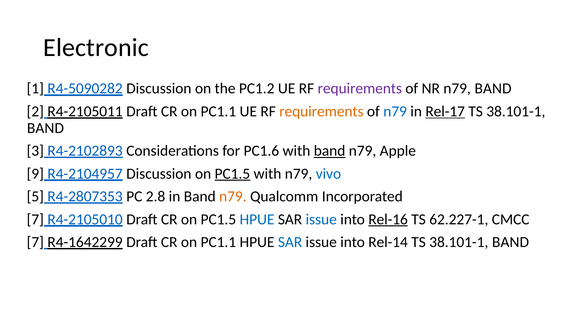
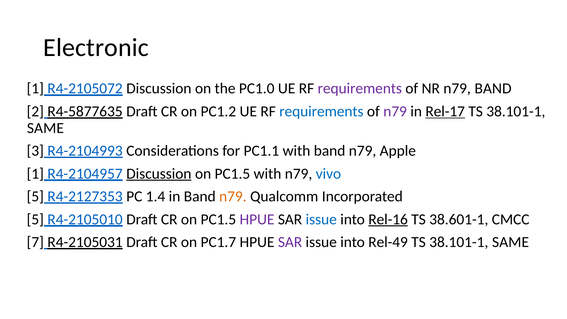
R4-5090282: R4-5090282 -> R4-2105072
PC1.2: PC1.2 -> PC1.0
R4-2105011: R4-2105011 -> R4-5877635
PC1.1 at (218, 111): PC1.1 -> PC1.2
requirements at (321, 111) colour: orange -> blue
n79 at (395, 111) colour: blue -> purple
BAND at (45, 128): BAND -> SAME
R4-2102893: R4-2102893 -> R4-2104993
PC1.6: PC1.6 -> PC1.1
band at (330, 151) underline: present -> none
9 at (35, 174): 9 -> 1
Discussion at (159, 174) underline: none -> present
PC1.5 at (232, 174) underline: present -> none
R4-2807353: R4-2807353 -> R4-2127353
2.8: 2.8 -> 1.4
7 at (35, 219): 7 -> 5
HPUE at (257, 219) colour: blue -> purple
62.227-1: 62.227-1 -> 38.601-1
R4-1642299: R4-1642299 -> R4-2105031
PC1.1 at (218, 242): PC1.1 -> PC1.7
SAR at (290, 242) colour: blue -> purple
Rel-14: Rel-14 -> Rel-49
BAND at (511, 242): BAND -> SAME
